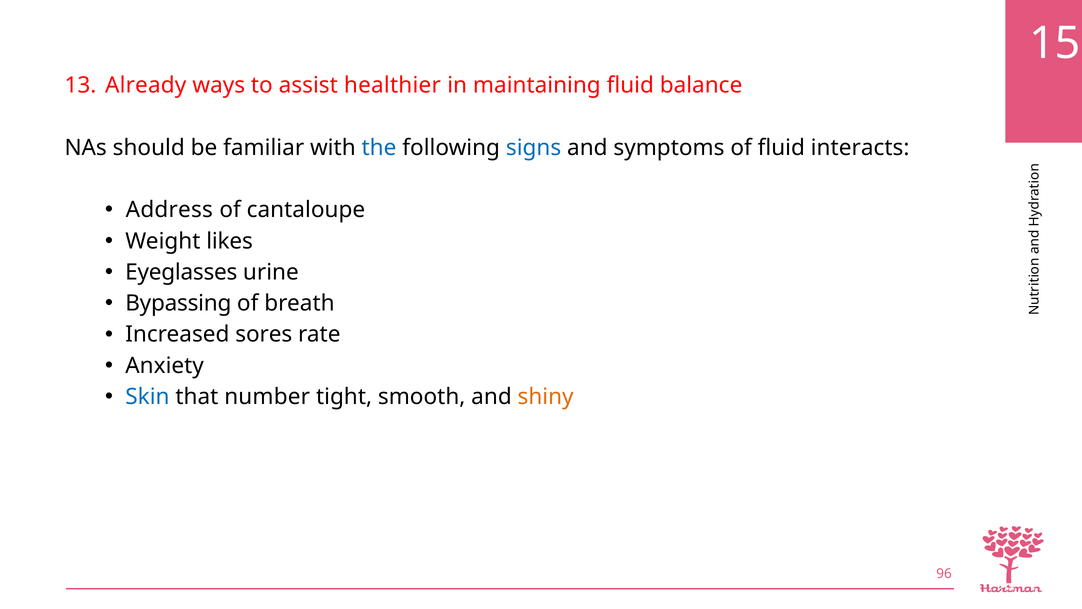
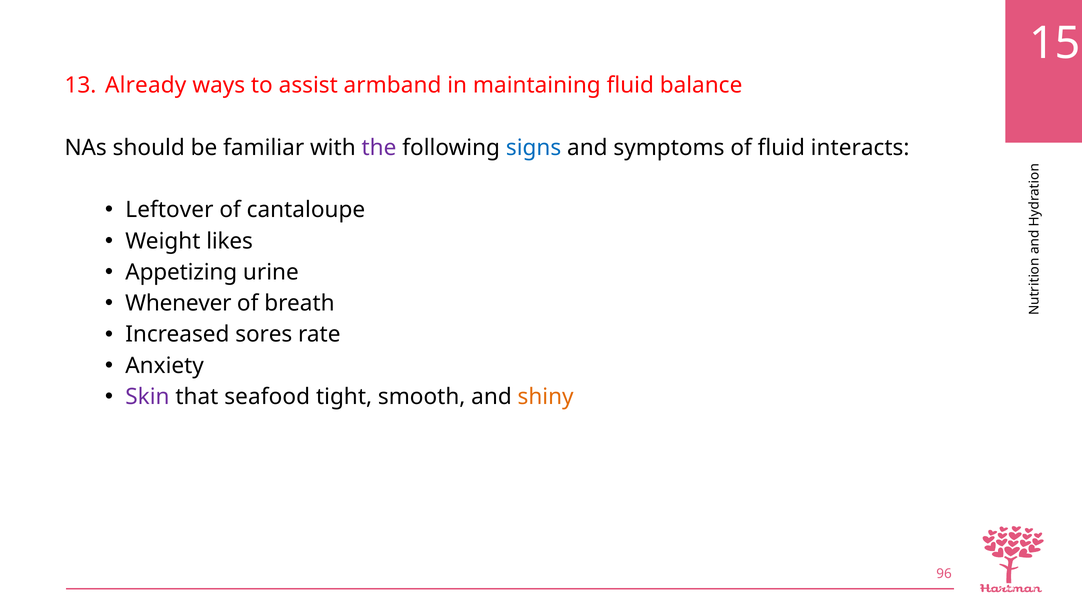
healthier: healthier -> armband
the colour: blue -> purple
Address: Address -> Leftover
Eyeglasses: Eyeglasses -> Appetizing
Bypassing: Bypassing -> Whenever
Skin colour: blue -> purple
number: number -> seafood
